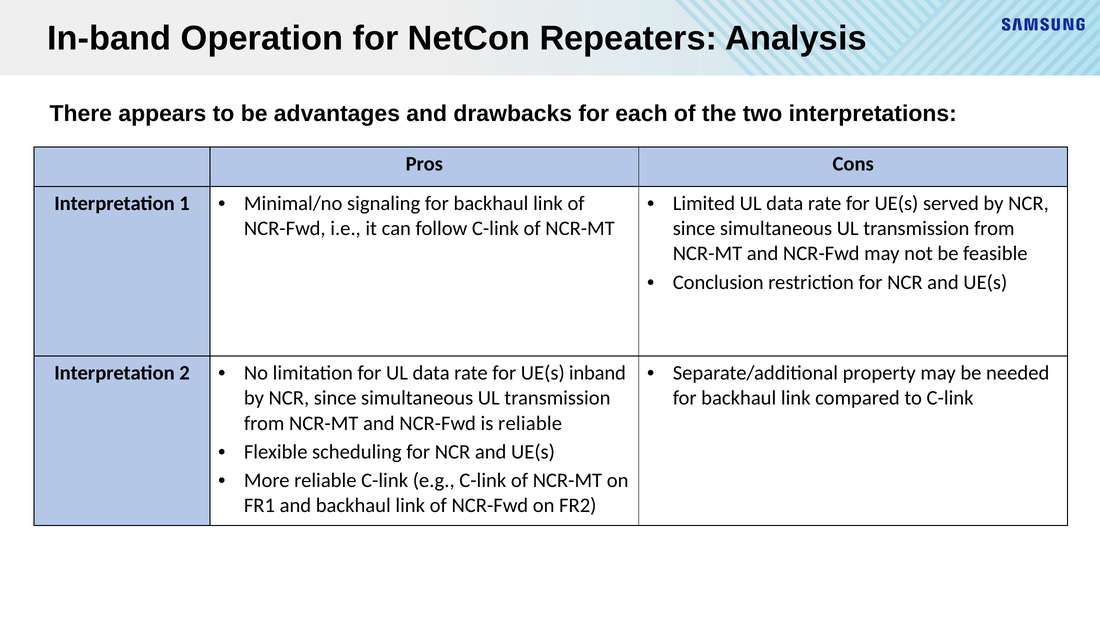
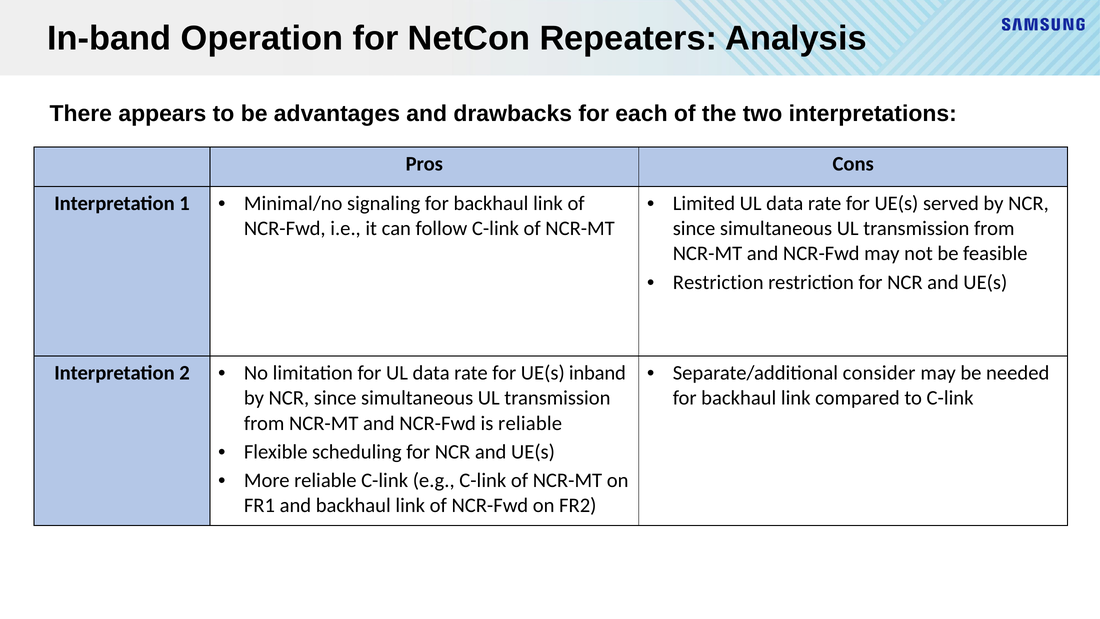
Conclusion at (718, 282): Conclusion -> Restriction
property: property -> consider
